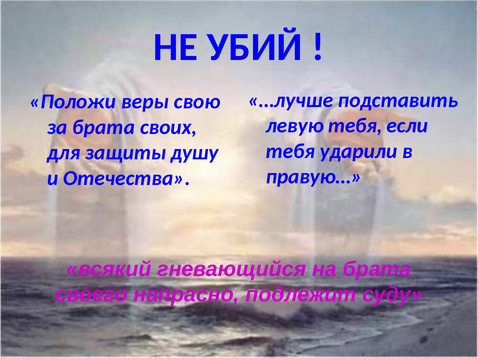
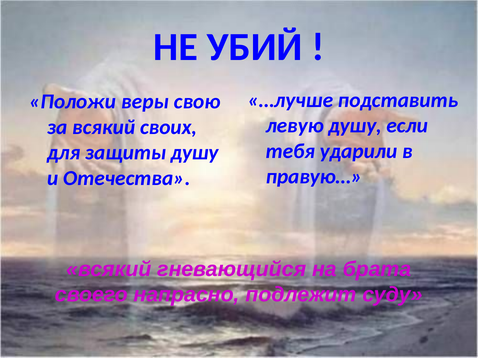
левую тебя: тебя -> душу
за брата: брата -> всякий
